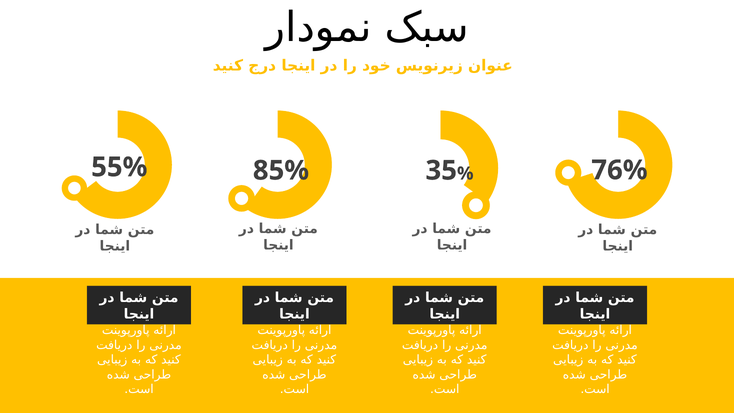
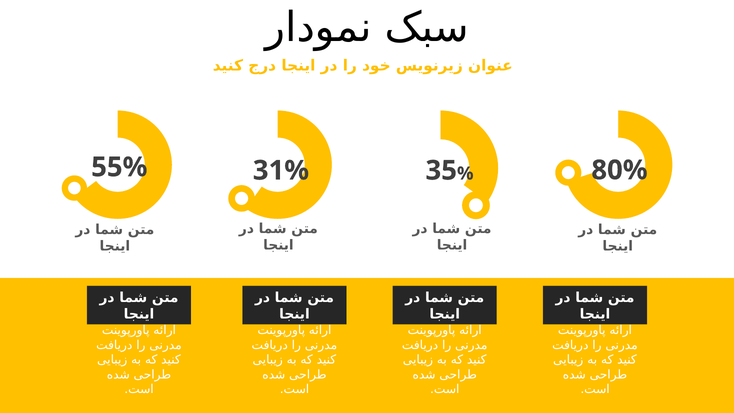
85%: 85% -> 31%
76%: 76% -> 80%
